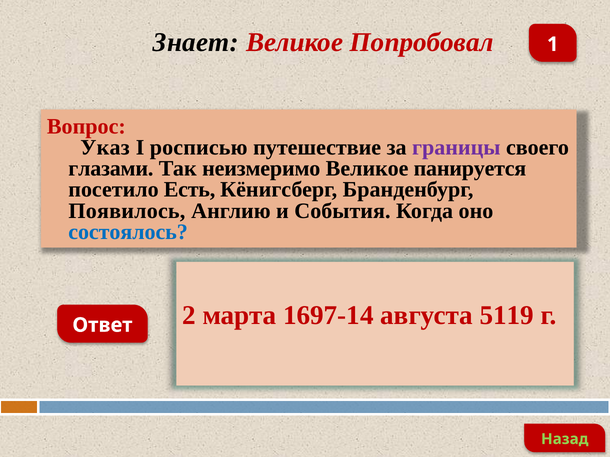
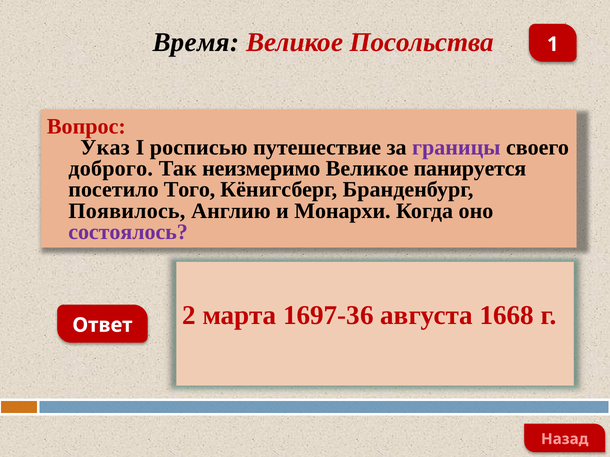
Знает: Знает -> Время
Попробовал: Попробовал -> Посольства
глазами: глазами -> доброго
Есть: Есть -> Того
События: События -> Монархи
состоялось colour: blue -> purple
1697-14: 1697-14 -> 1697-36
5119: 5119 -> 1668
Назад colour: light green -> pink
